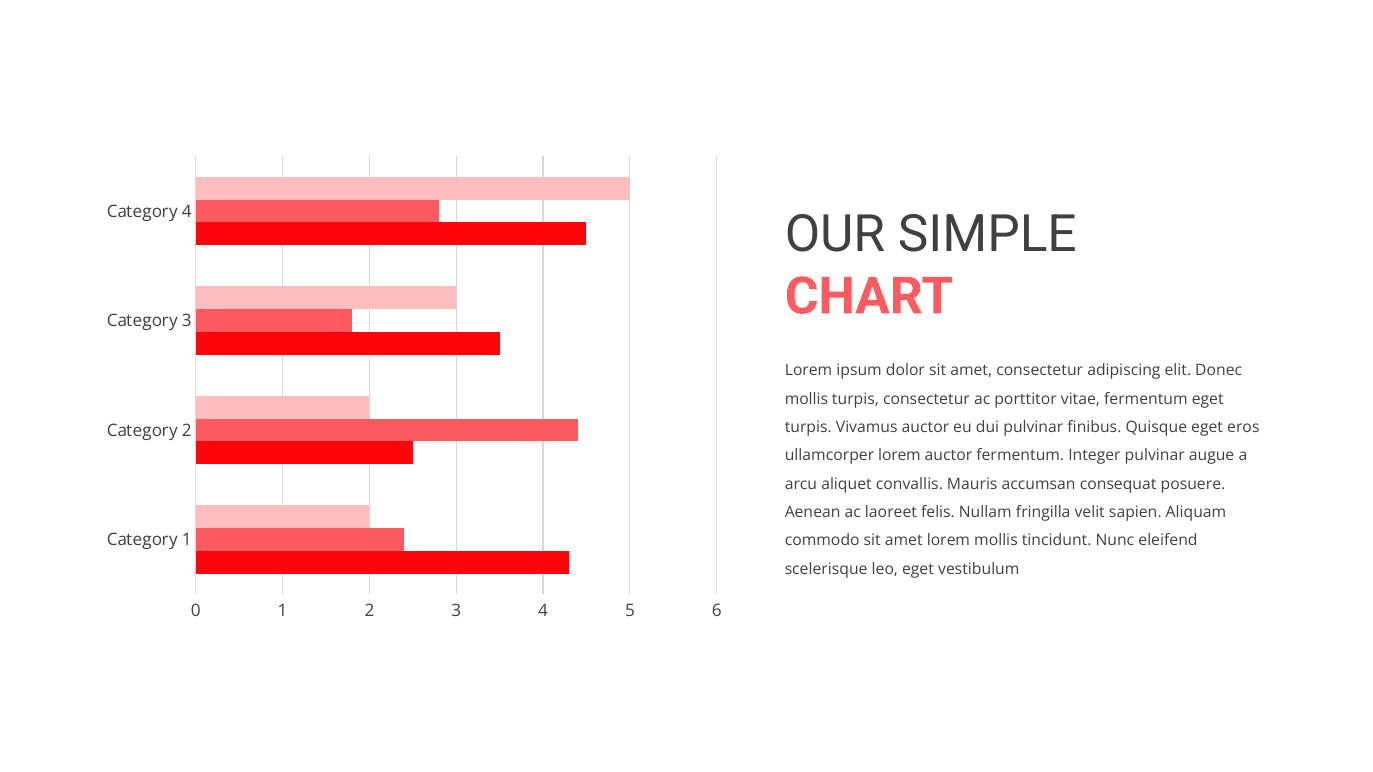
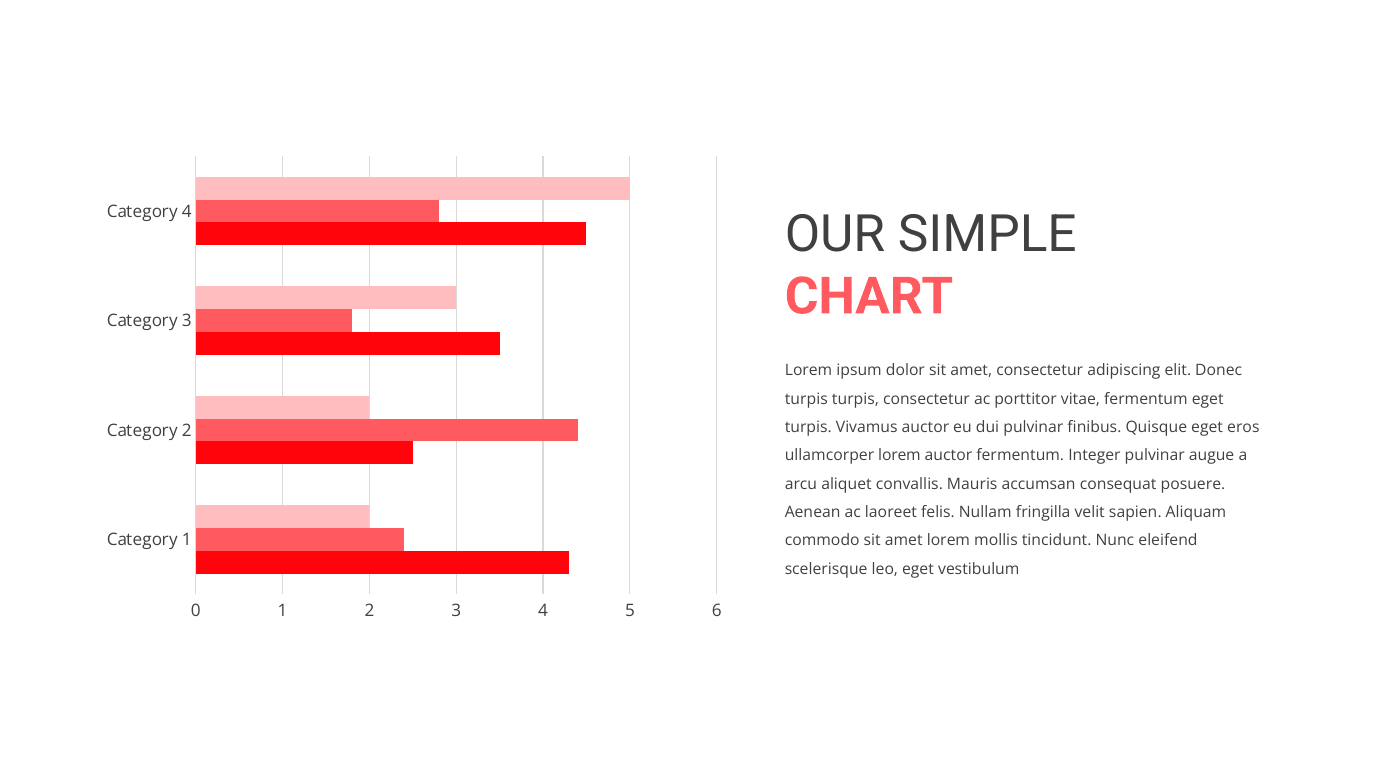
mollis at (806, 399): mollis -> turpis
